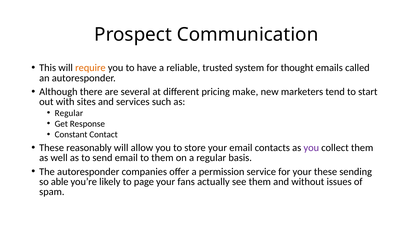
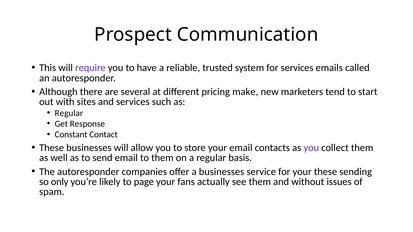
require colour: orange -> purple
for thought: thought -> services
These reasonably: reasonably -> businesses
a permission: permission -> businesses
able: able -> only
